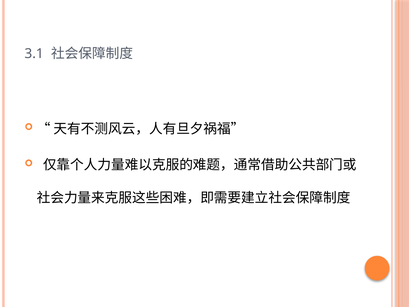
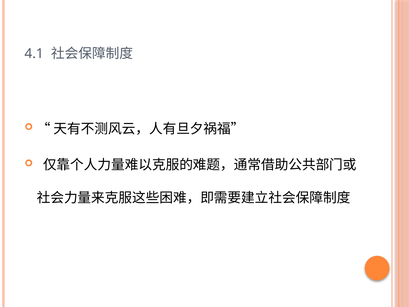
3.1: 3.1 -> 4.1
